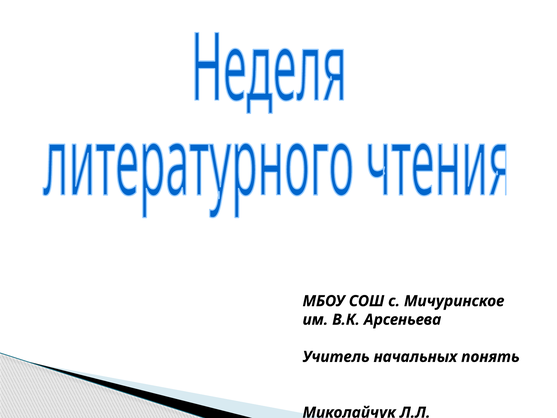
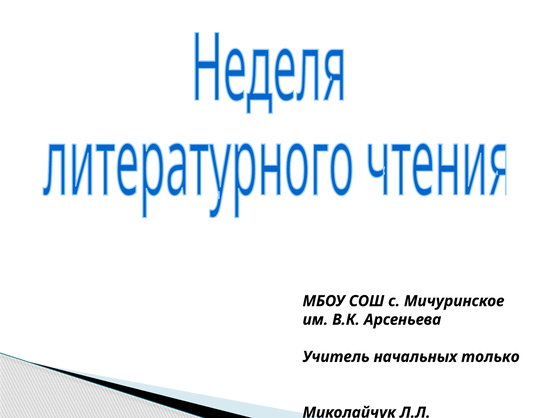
понять: понять -> только
